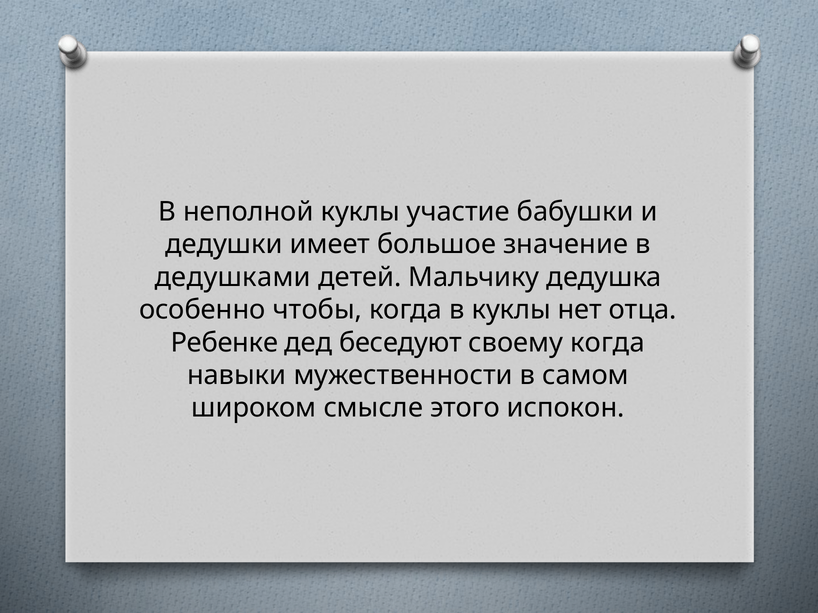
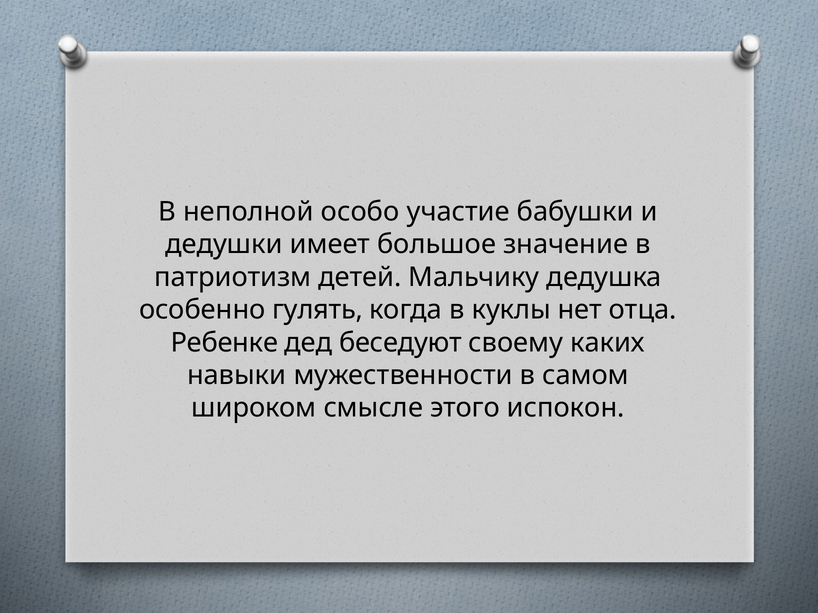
неполной куклы: куклы -> особо
дедушками: дедушками -> патриотизм
чтобы: чтобы -> гулять
своему когда: когда -> каких
